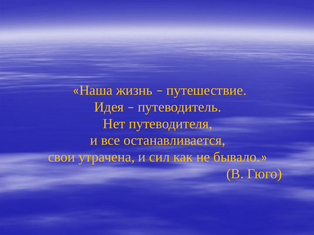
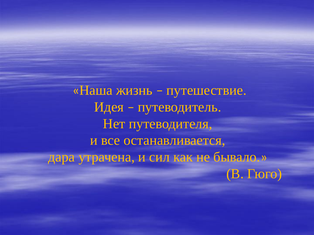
свои: свои -> дара
